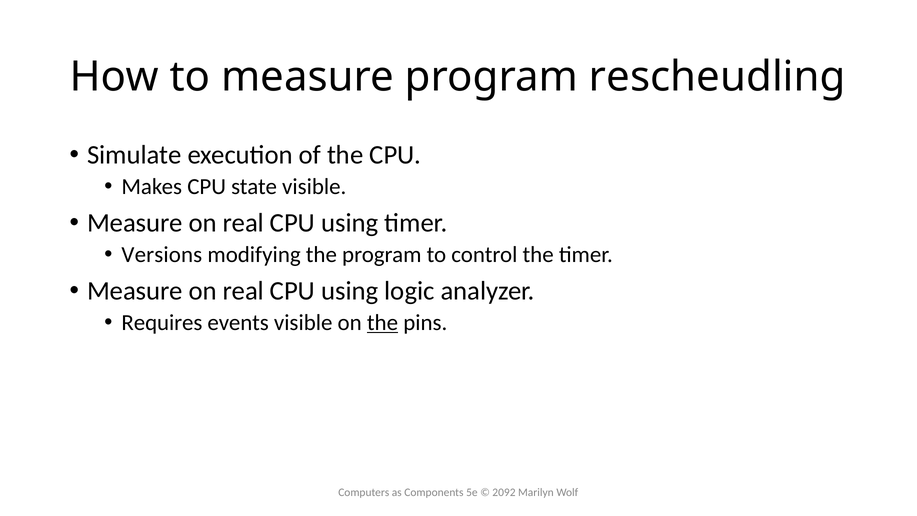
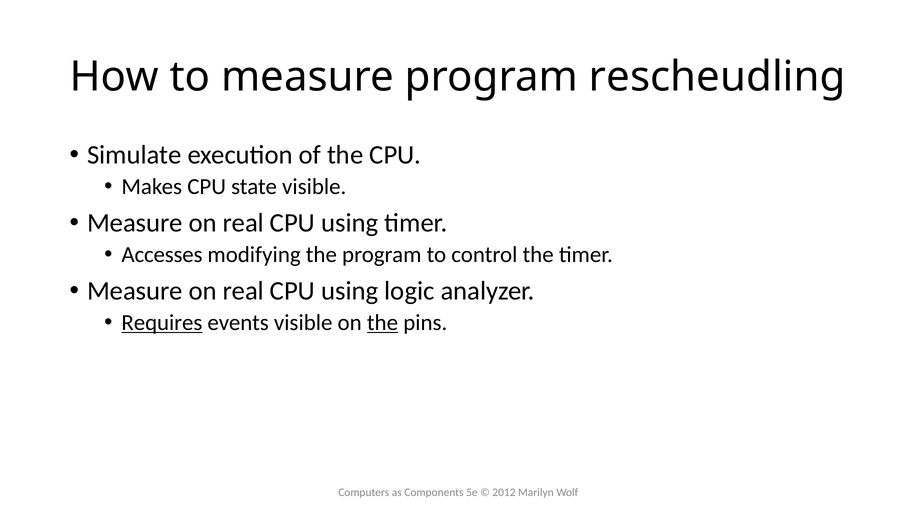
Versions: Versions -> Accesses
Requires underline: none -> present
2092: 2092 -> 2012
